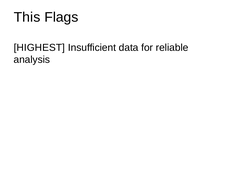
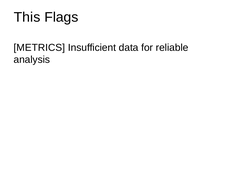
HIGHEST: HIGHEST -> METRICS
